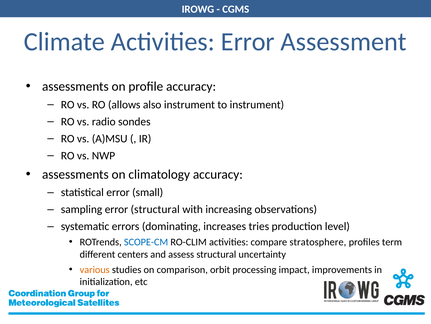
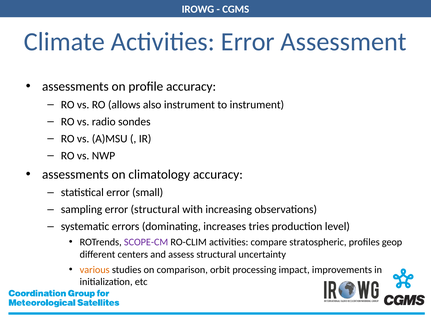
SCOPE-CM colour: blue -> purple
stratosphere: stratosphere -> stratospheric
term: term -> geop
